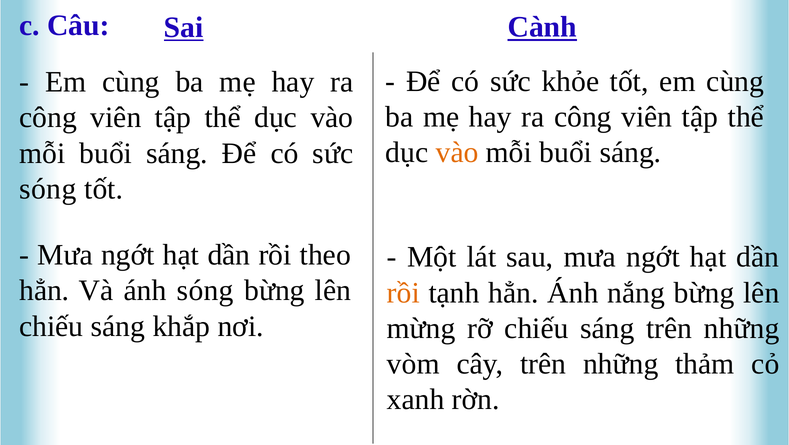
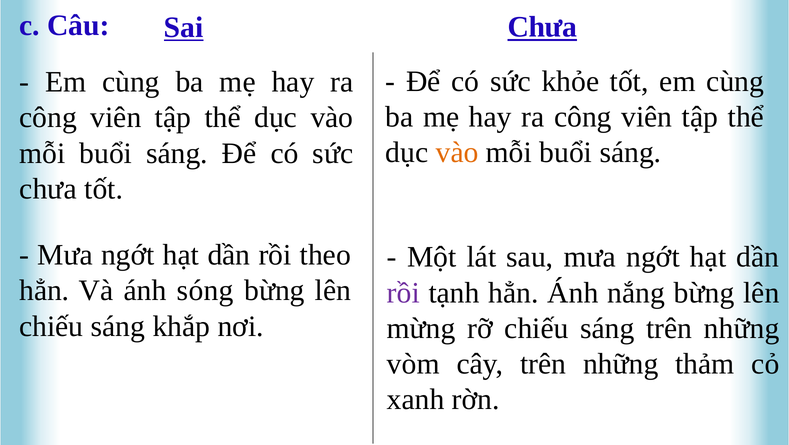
Sai Cành: Cành -> Chưa
sóng at (48, 189): sóng -> chưa
rồi at (403, 293) colour: orange -> purple
